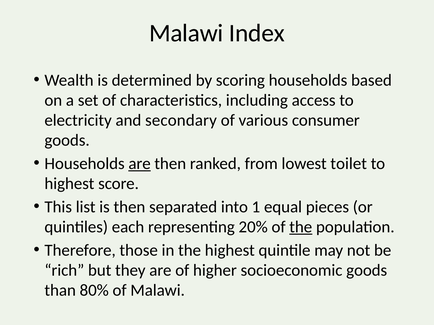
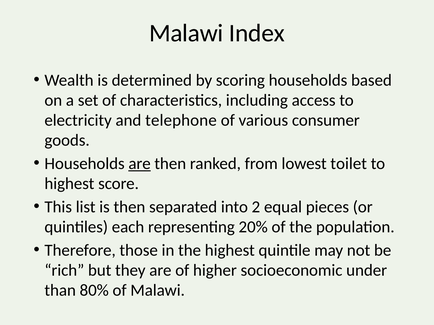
secondary: secondary -> telephone
1: 1 -> 2
the at (301, 227) underline: present -> none
socioeconomic goods: goods -> under
